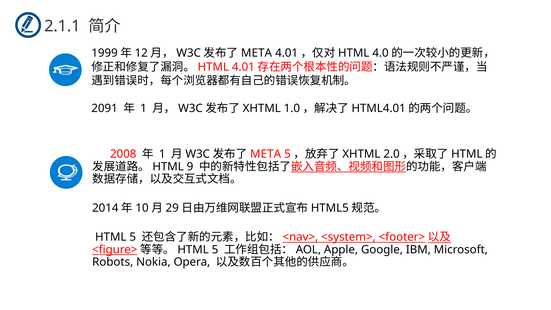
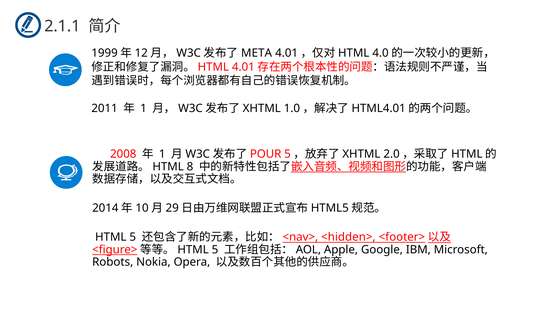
2091: 2091 -> 2011
META at (266, 154): META -> POUR
9: 9 -> 8
<system>: <system> -> <hidden>
